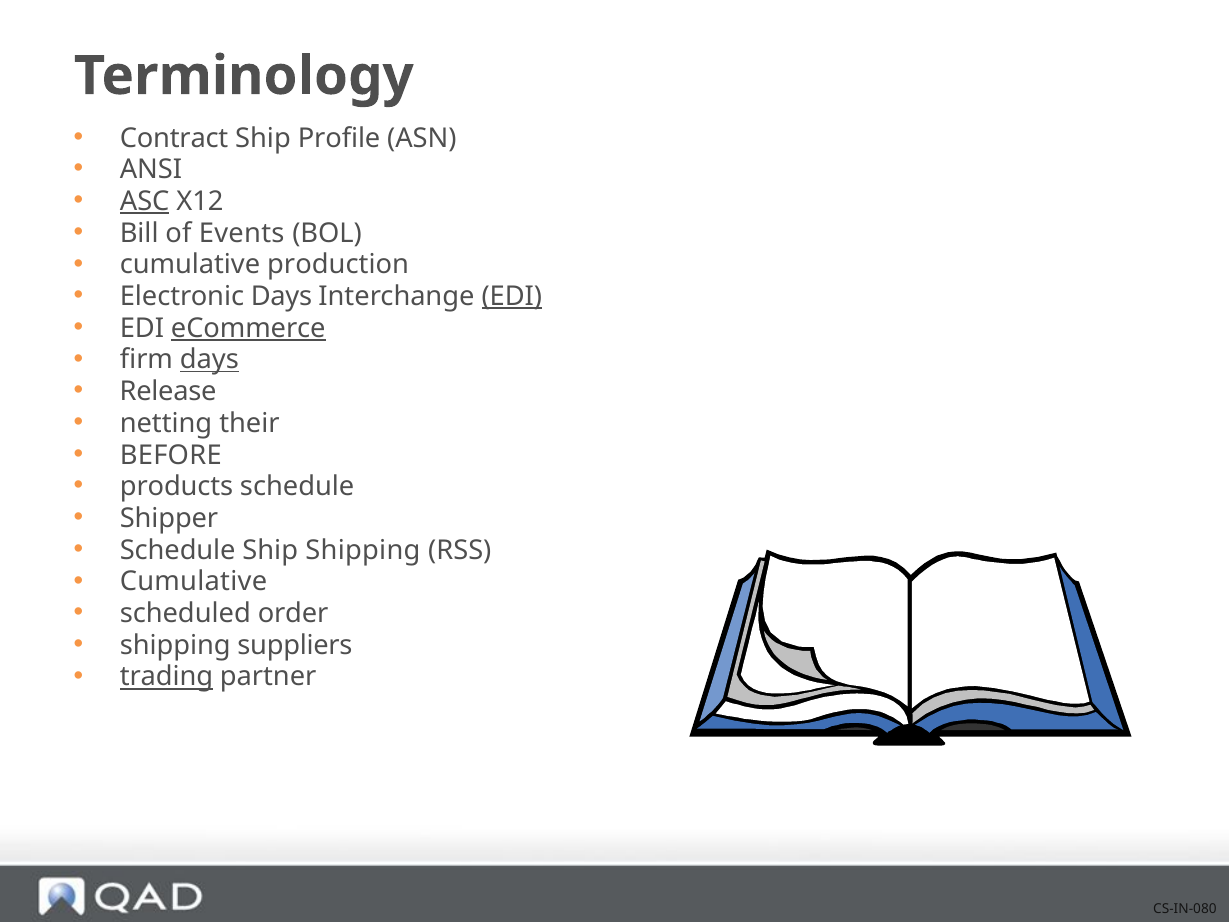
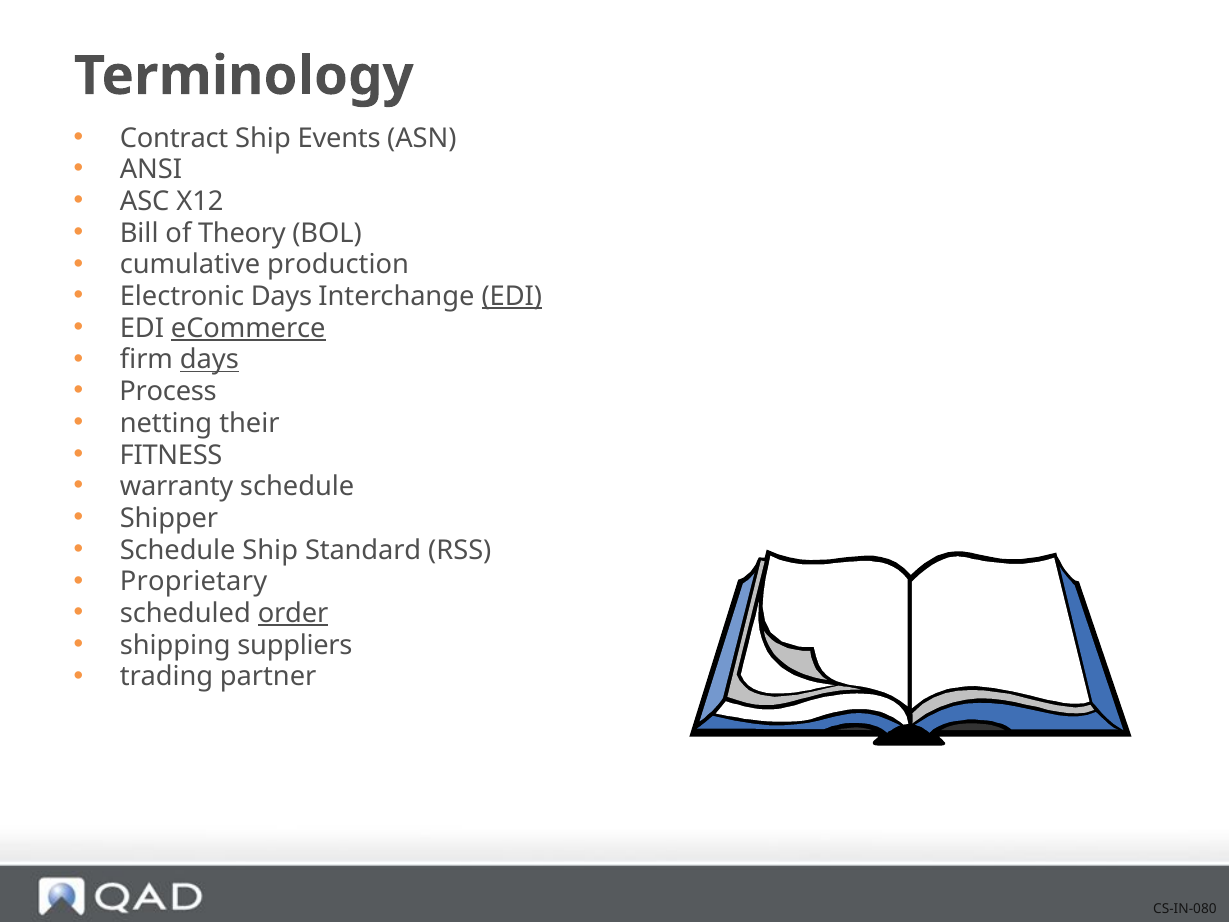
Profile: Profile -> Events
ASC underline: present -> none
Events: Events -> Theory
Release: Release -> Process
BEFORE: BEFORE -> FITNESS
products: products -> warranty
Ship Shipping: Shipping -> Standard
Cumulative at (193, 582): Cumulative -> Proprietary
order underline: none -> present
trading underline: present -> none
